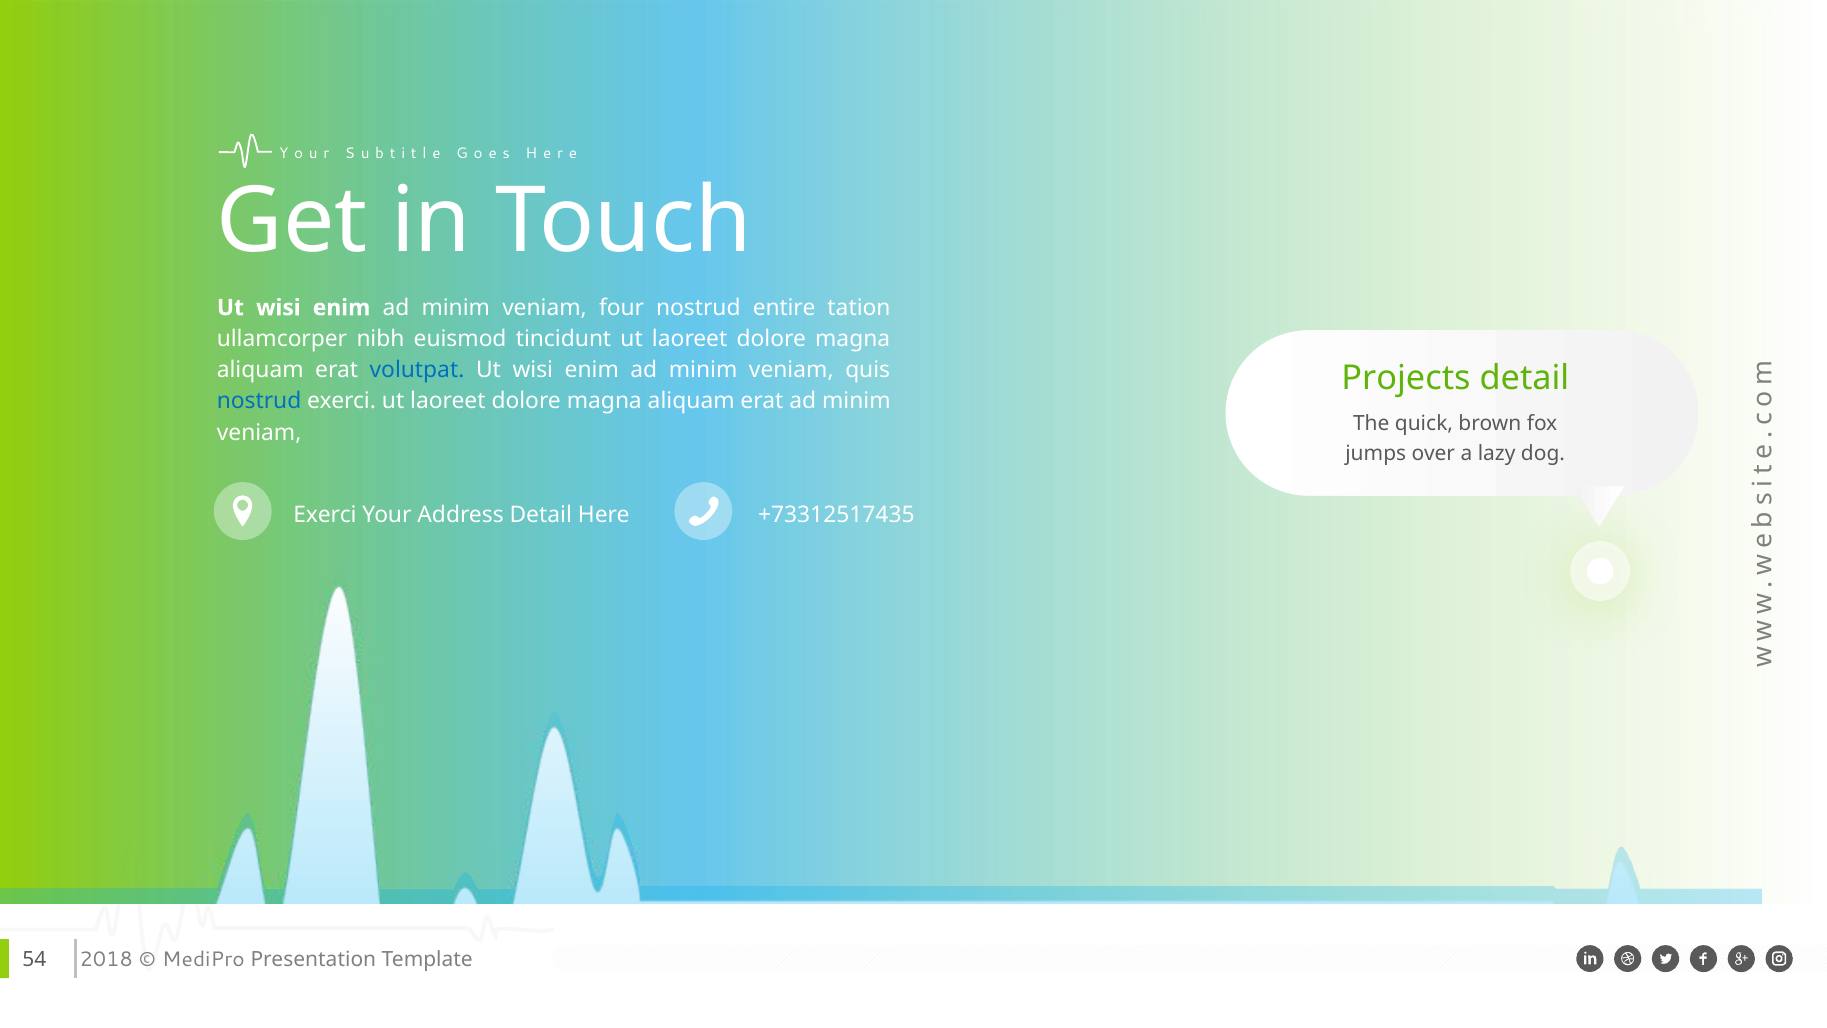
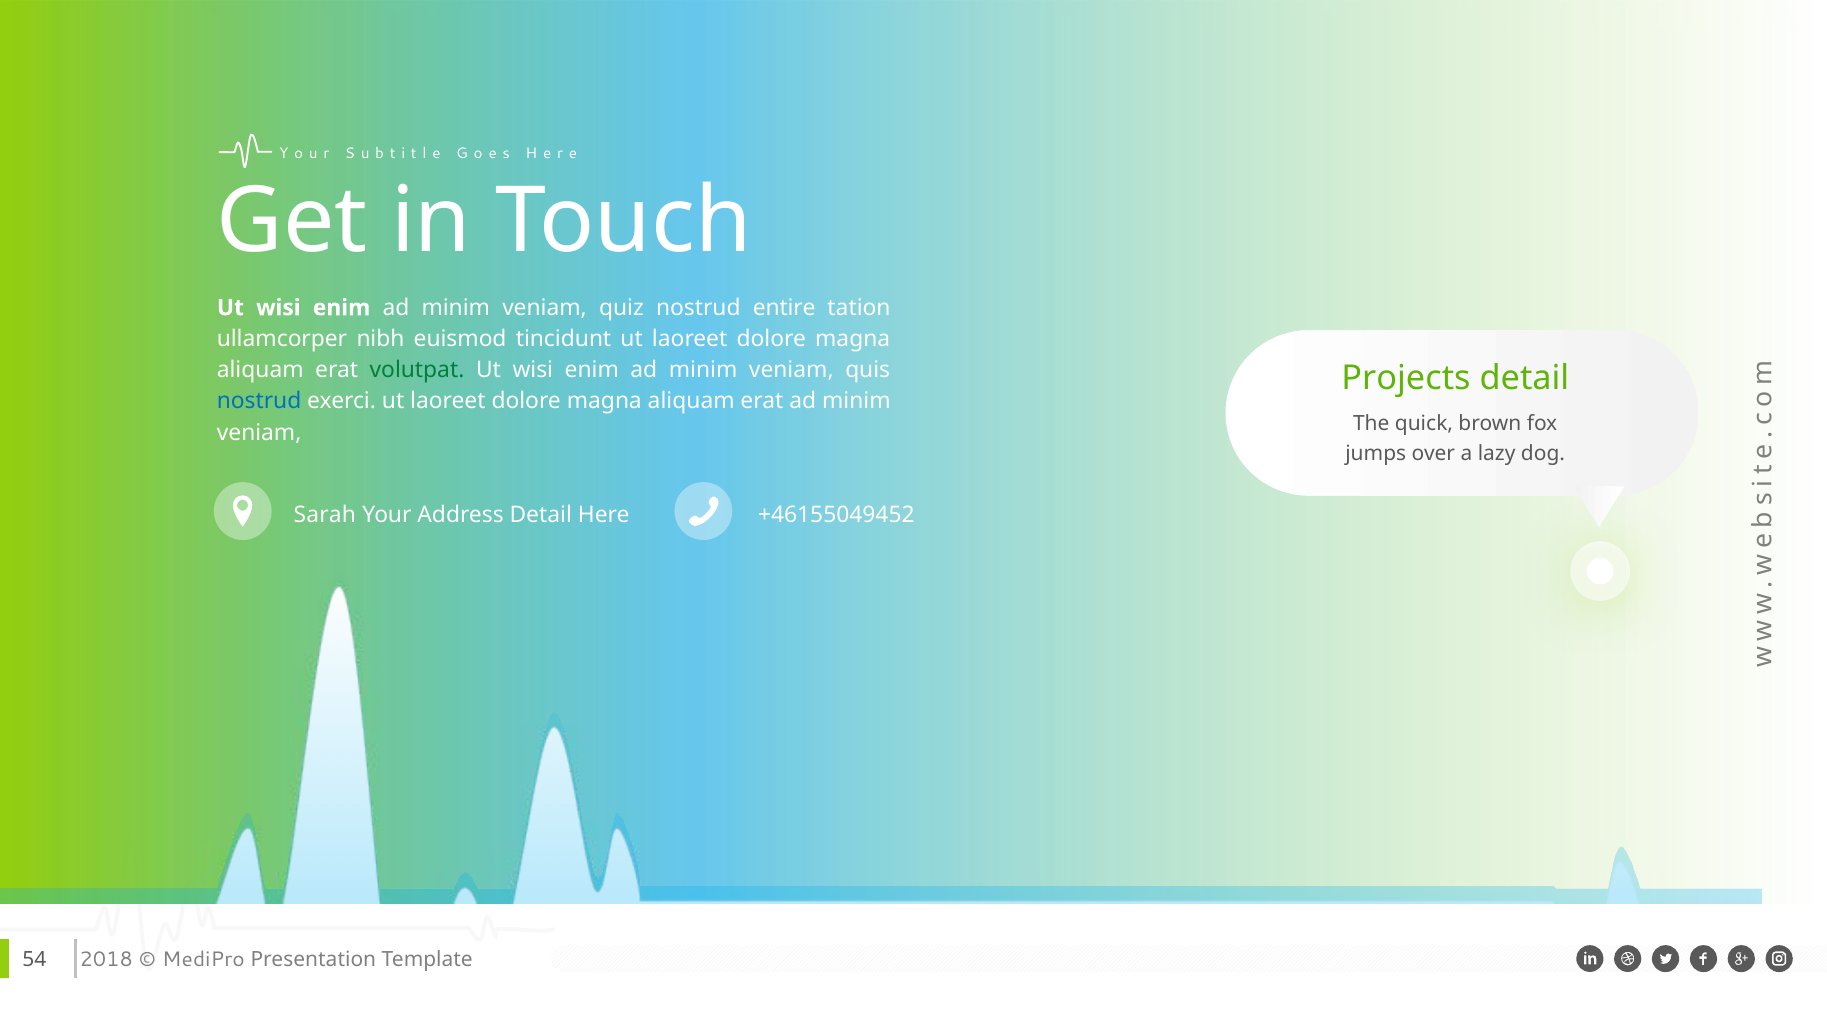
four: four -> quiz
volutpat colour: blue -> green
Exerci at (325, 515): Exerci -> Sarah
+73312517435: +73312517435 -> +46155049452
